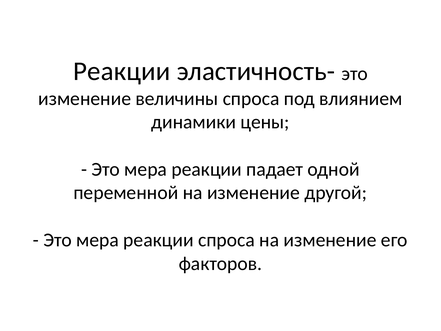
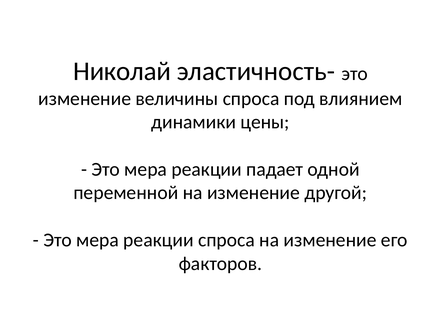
Реакции at (122, 71): Реакции -> Николай
